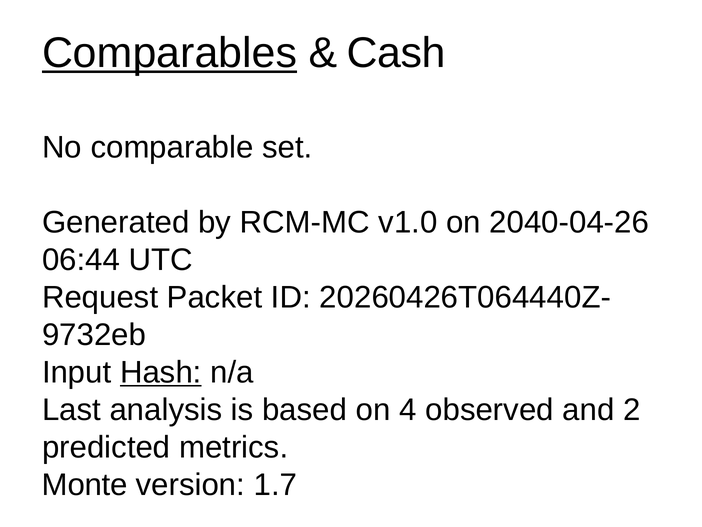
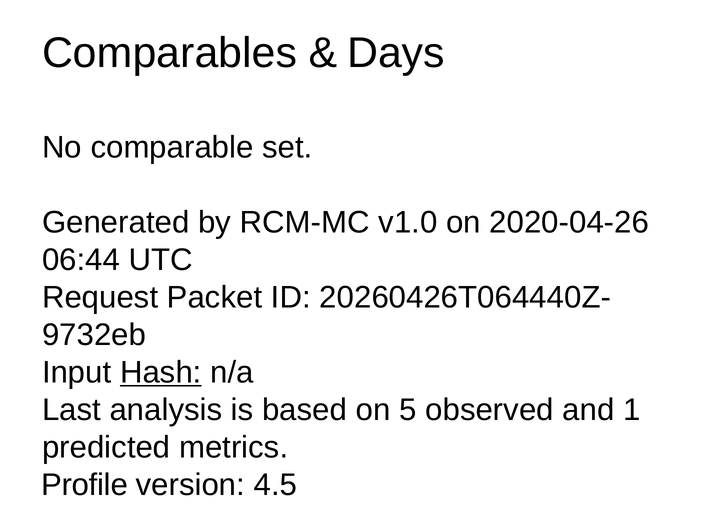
Comparables underline: present -> none
Cash: Cash -> Days
2040-04-26: 2040-04-26 -> 2020-04-26
4: 4 -> 5
2: 2 -> 1
Monte: Monte -> Profile
1.7: 1.7 -> 4.5
